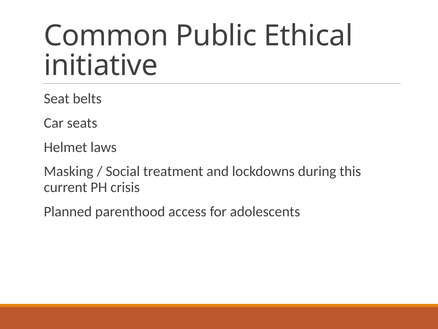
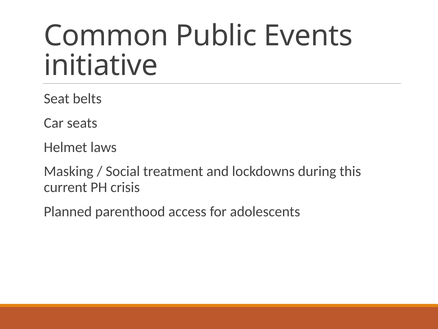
Ethical: Ethical -> Events
